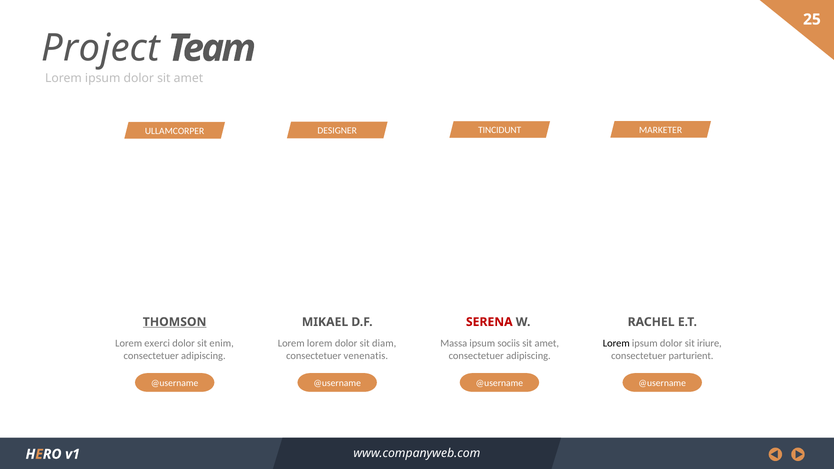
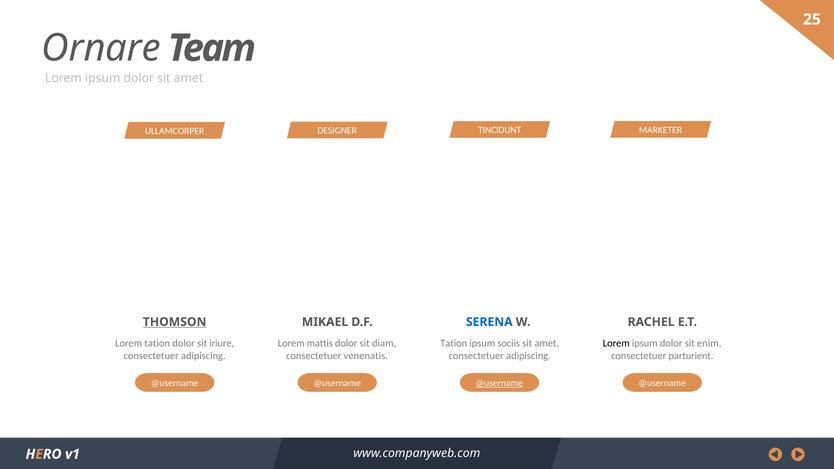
Project: Project -> Ornare
SERENA colour: red -> blue
Lorem exerci: exerci -> tation
enim: enim -> iriure
Lorem lorem: lorem -> mattis
Massa at (454, 343): Massa -> Tation
iriure: iriure -> enim
@username at (499, 383) underline: none -> present
